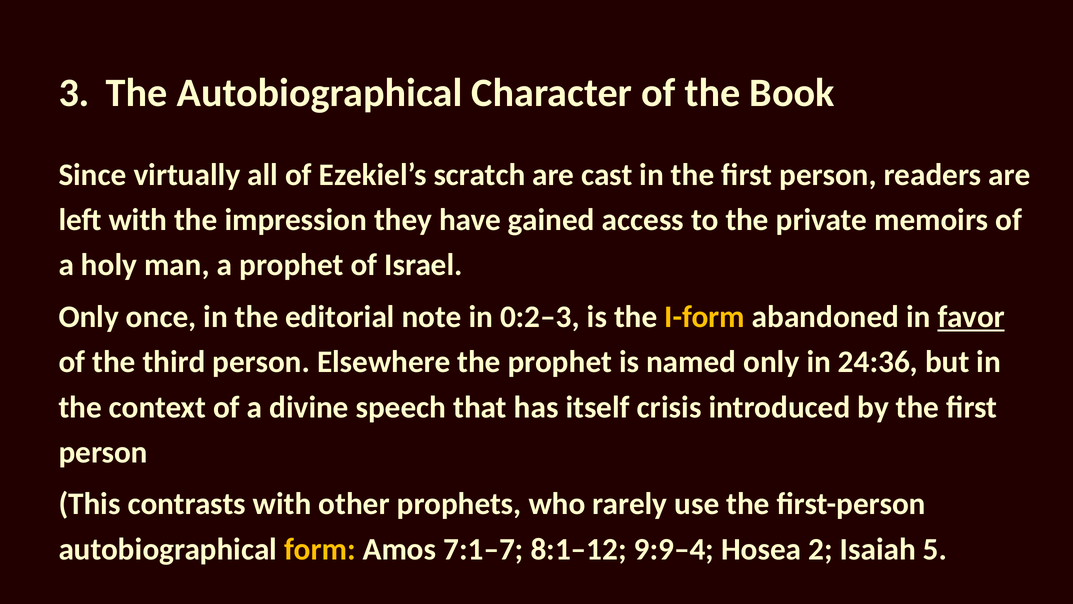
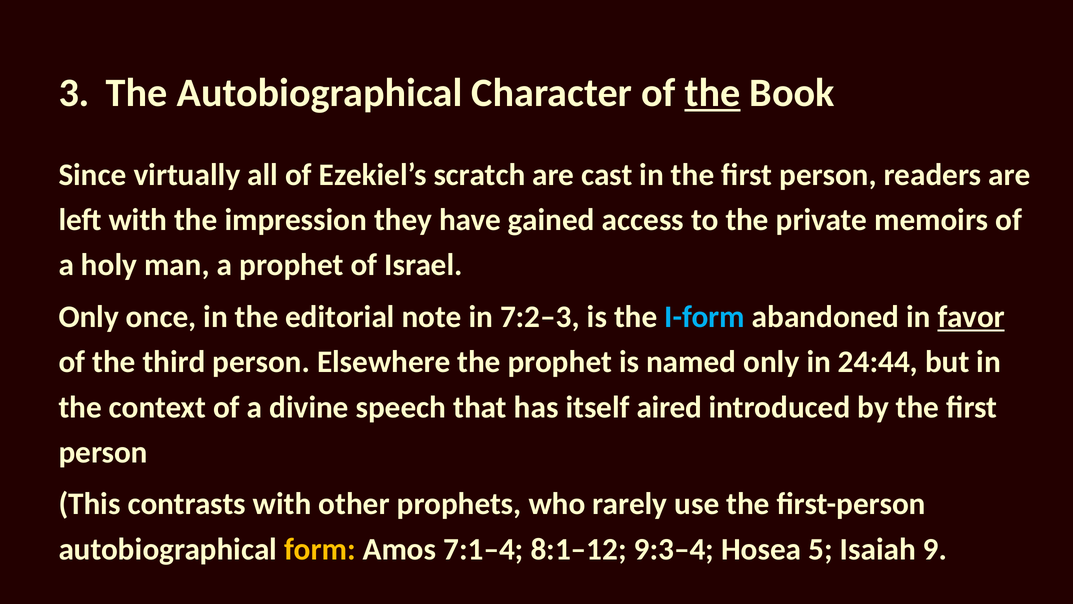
the at (713, 93) underline: none -> present
0:2–3: 0:2–3 -> 7:2–3
I-form colour: yellow -> light blue
24:36: 24:36 -> 24:44
crisis: crisis -> aired
7:1–7: 7:1–7 -> 7:1–4
9:9–4: 9:9–4 -> 9:3–4
2: 2 -> 5
5: 5 -> 9
